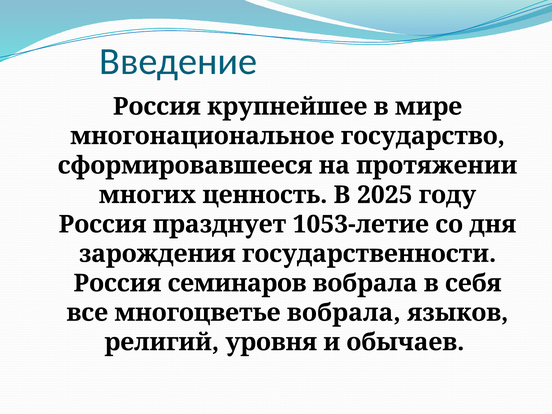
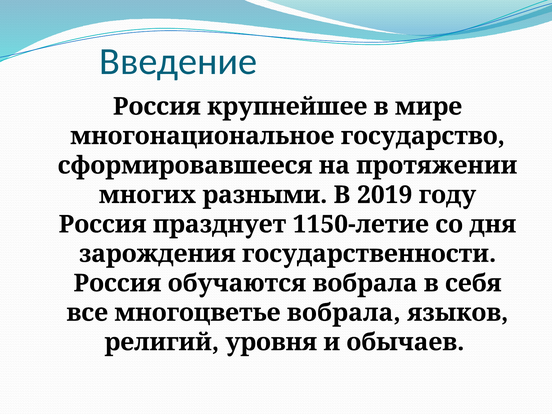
ценность: ценность -> разными
2025: 2025 -> 2019
1053-летие: 1053-летие -> 1150-летие
семинаров: семинаров -> обучаются
